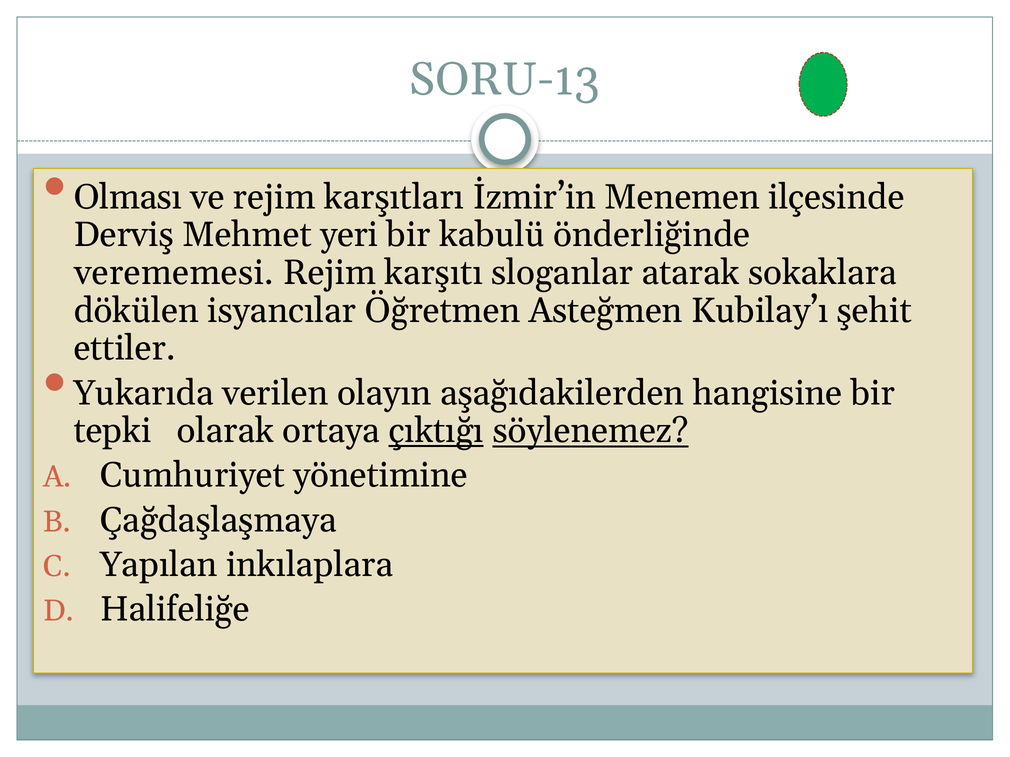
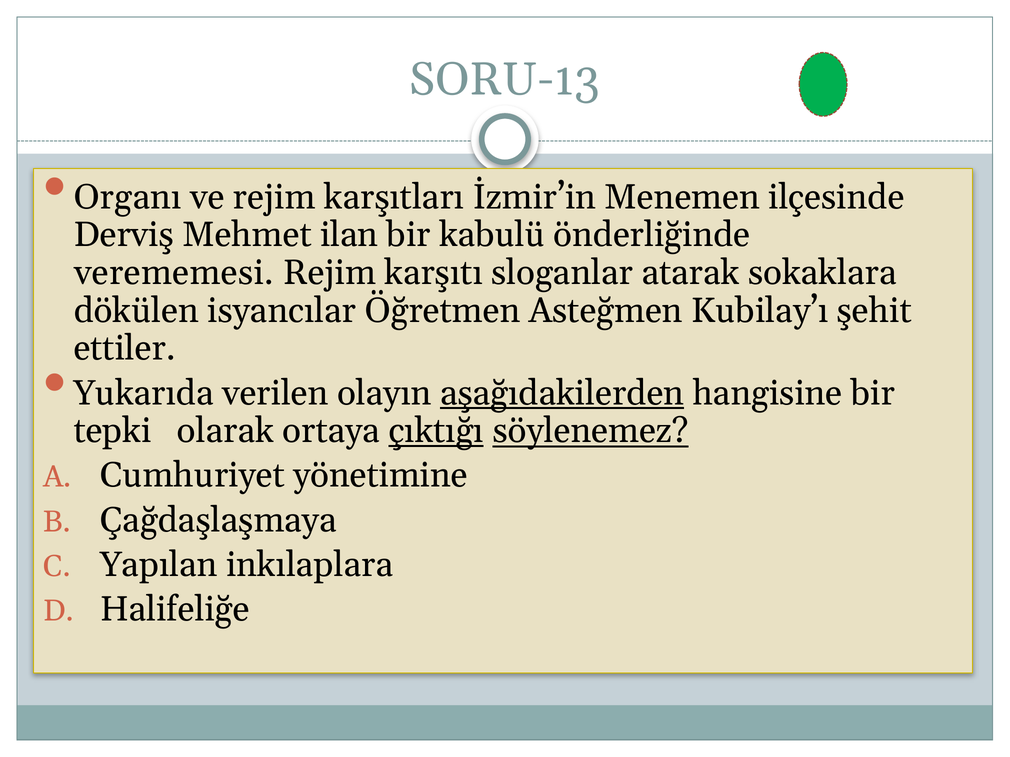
Olması: Olması -> Organı
yeri: yeri -> ilan
aşağıdakilerden underline: none -> present
